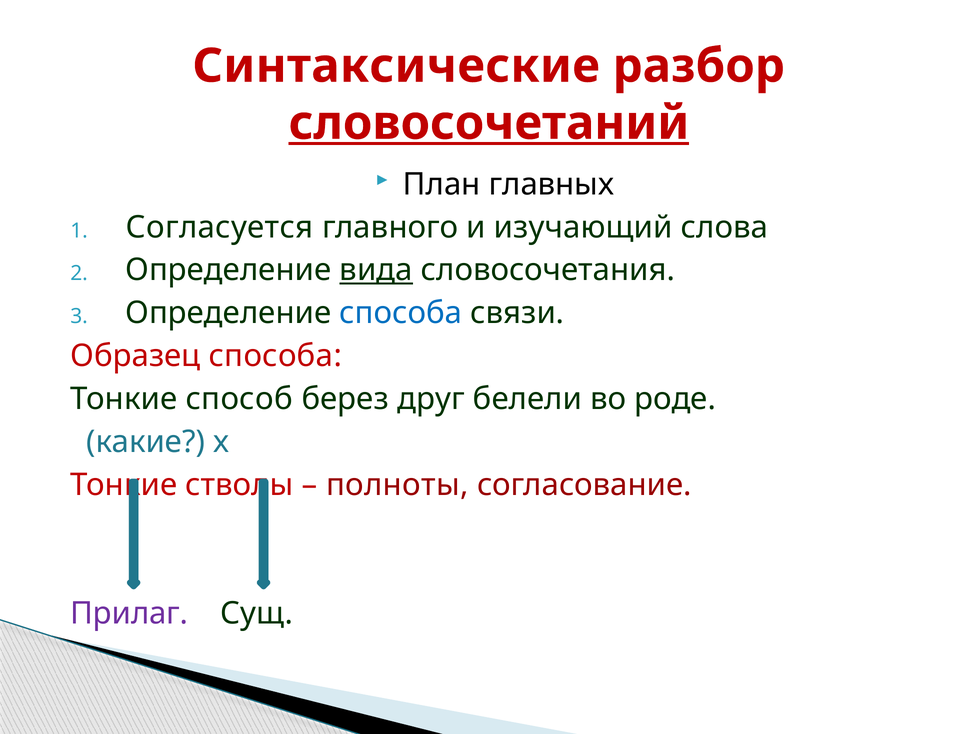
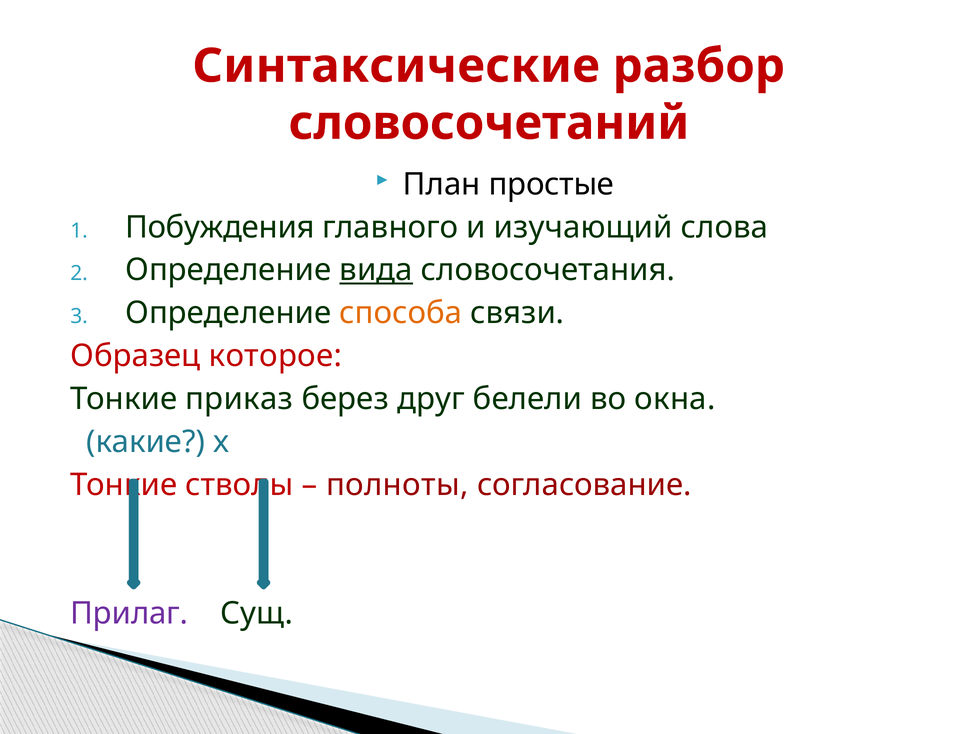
словосочетаний underline: present -> none
главных: главных -> простые
Согласуется: Согласуется -> Побуждения
способа at (401, 313) colour: blue -> orange
Образец способа: способа -> которое
способ: способ -> приказ
роде: роде -> окна
